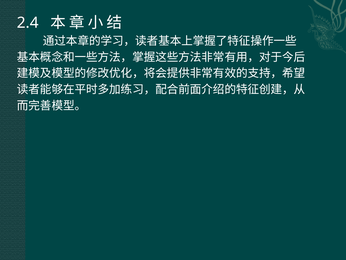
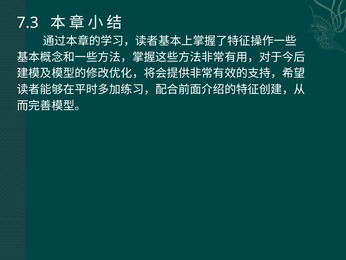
2.4: 2.4 -> 7.3
